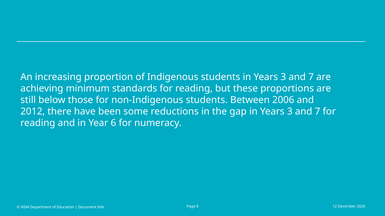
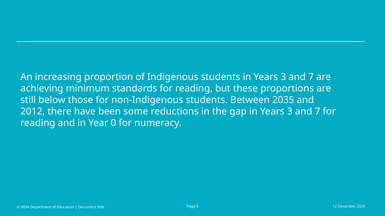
2006: 2006 -> 2035
6: 6 -> 0
